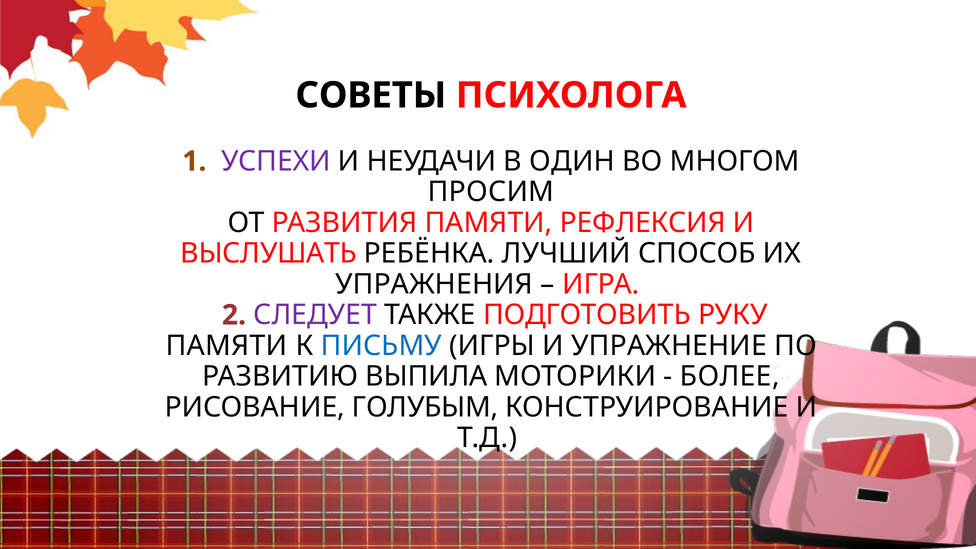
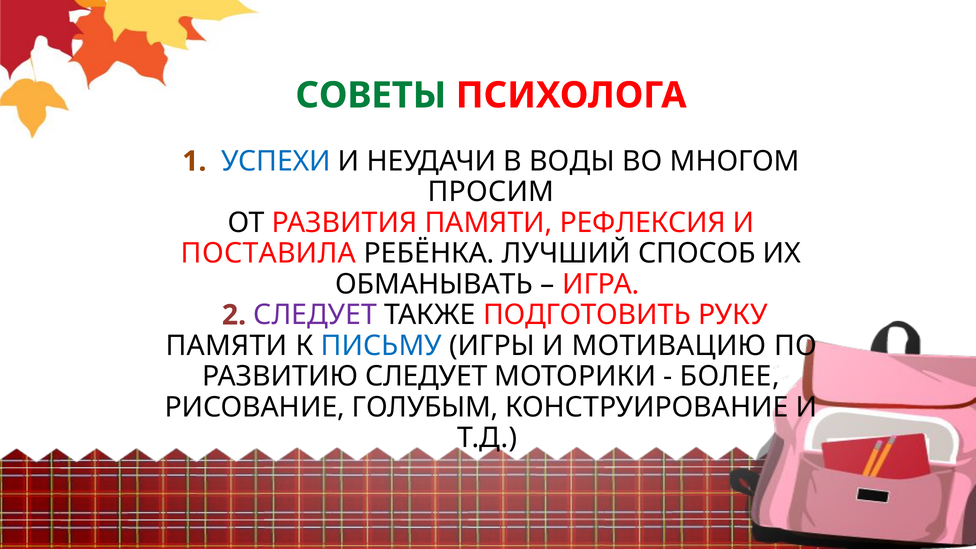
СОВЕТЫ colour: black -> green
УСПЕХИ colour: purple -> blue
ОДИН: ОДИН -> ВОДЫ
ВЫСЛУШАТЬ: ВЫСЛУШАТЬ -> ПОСТАВИЛА
УПРАЖНЕНИЯ: УПРАЖНЕНИЯ -> ОБМАНЫВАТЬ
УПРАЖНЕНИЕ: УПРАЖНЕНИЕ -> МОТИВАЦИЮ
РАЗВИТИЮ ВЫПИЛА: ВЫПИЛА -> СЛЕДУЕТ
